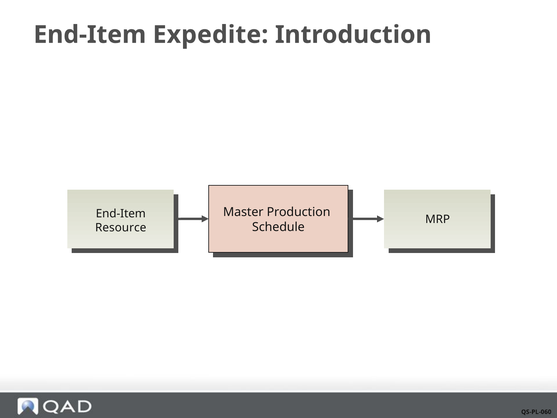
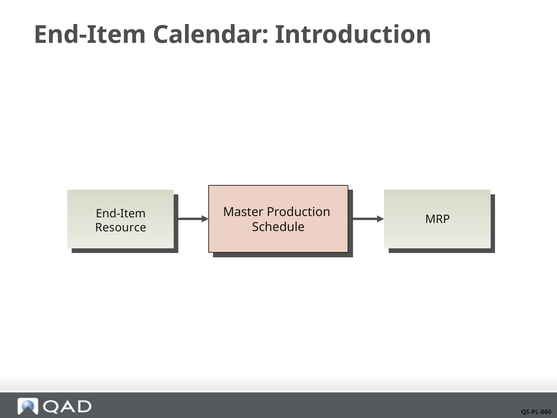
Expedite: Expedite -> Calendar
